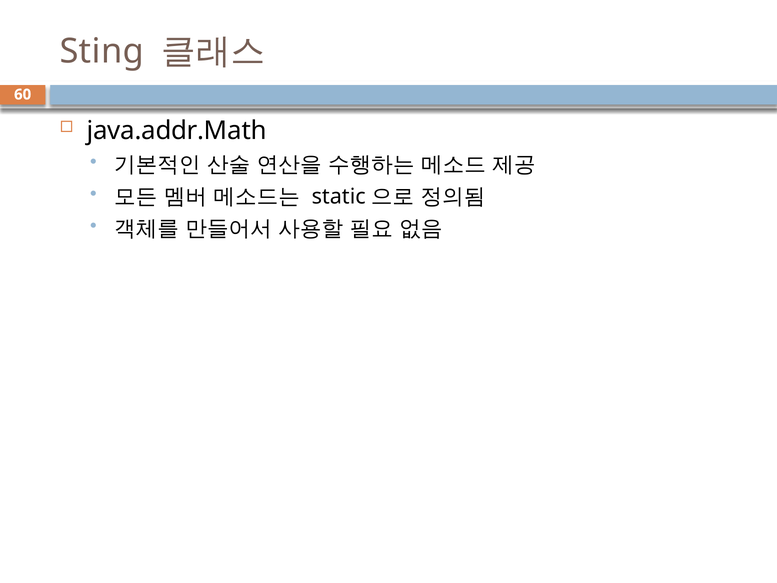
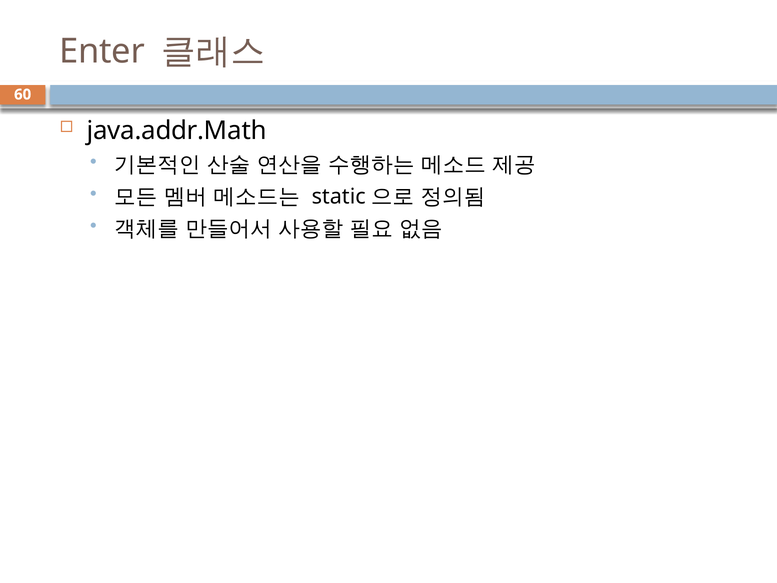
Sting: Sting -> Enter
